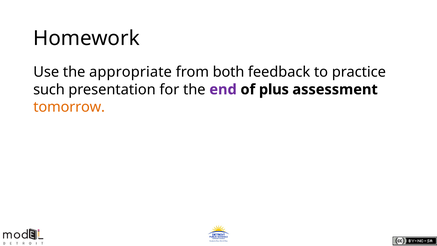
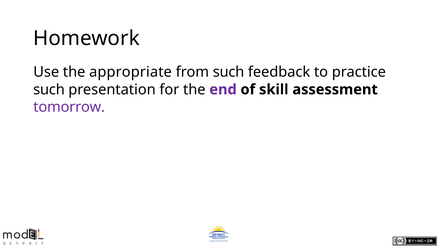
from both: both -> such
plus: plus -> skill
tomorrow colour: orange -> purple
